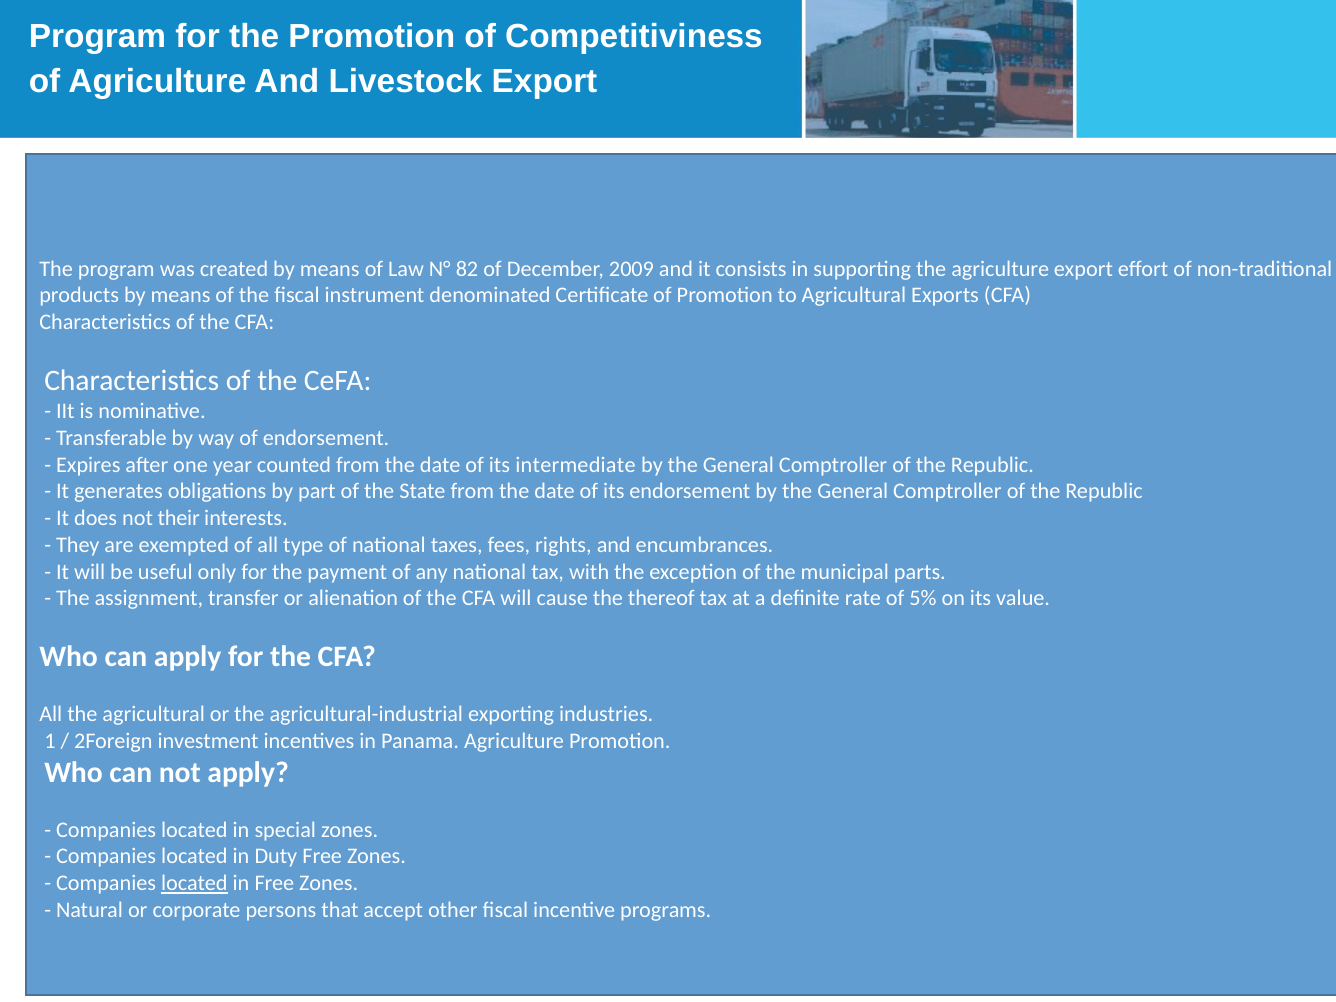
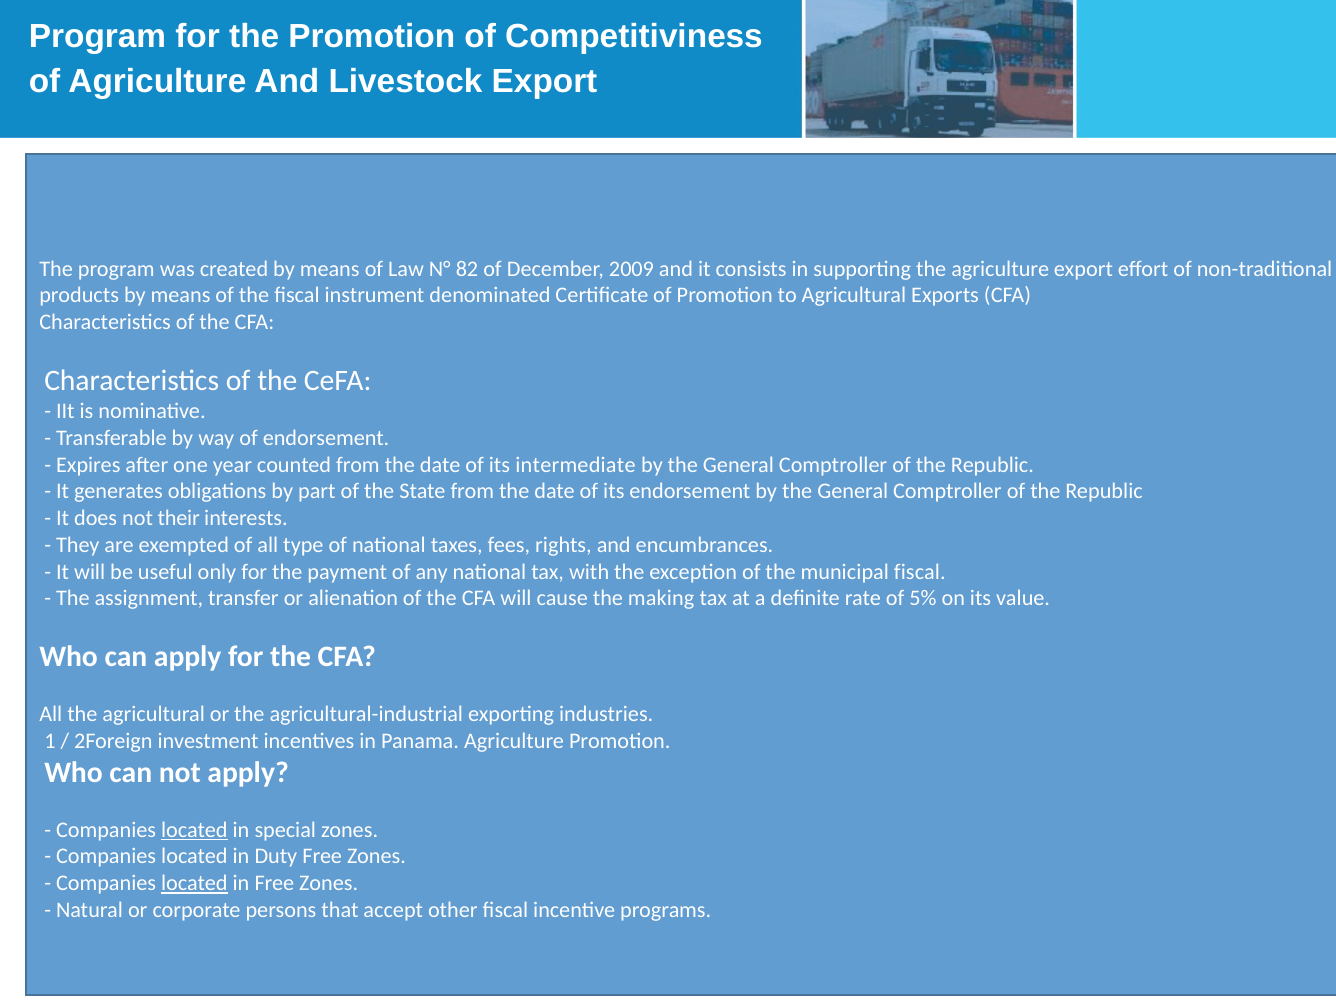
municipal parts: parts -> fiscal
thereof: thereof -> making
located at (194, 830) underline: none -> present
